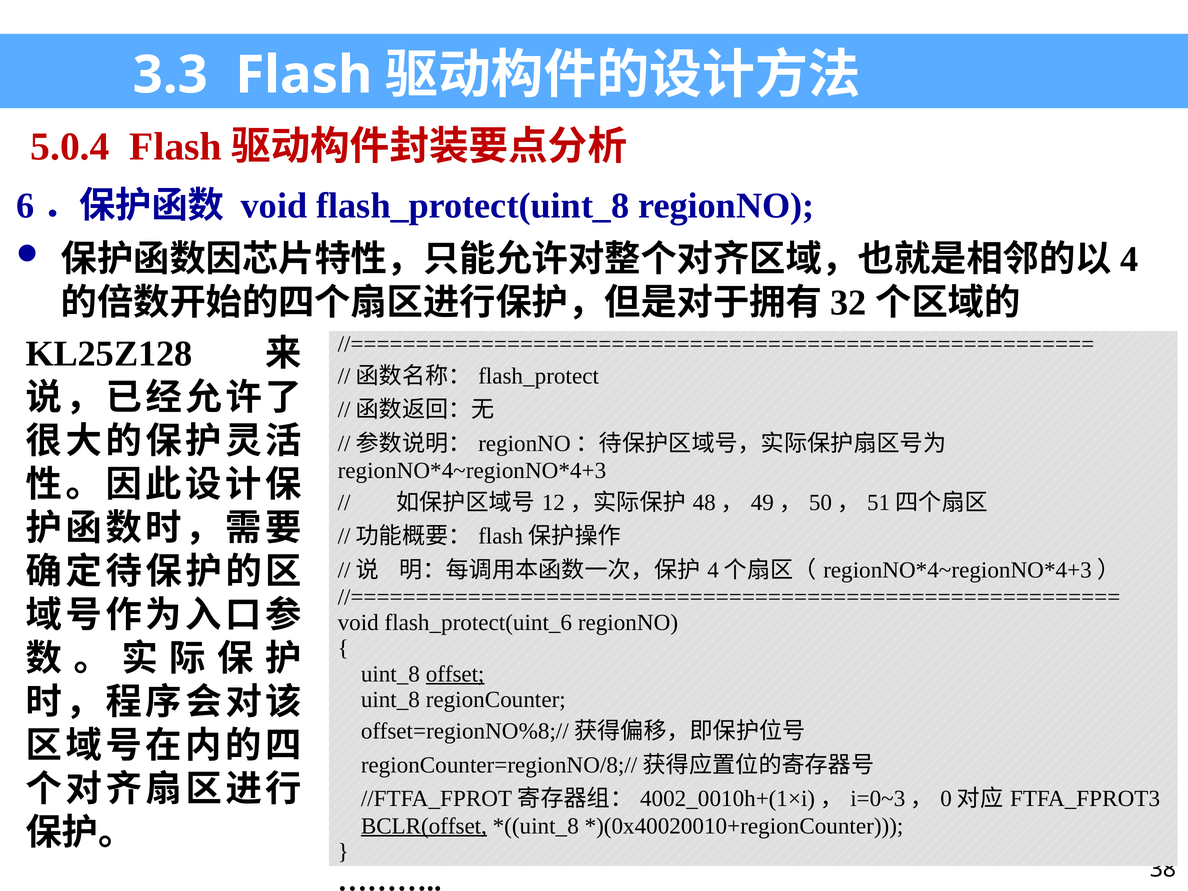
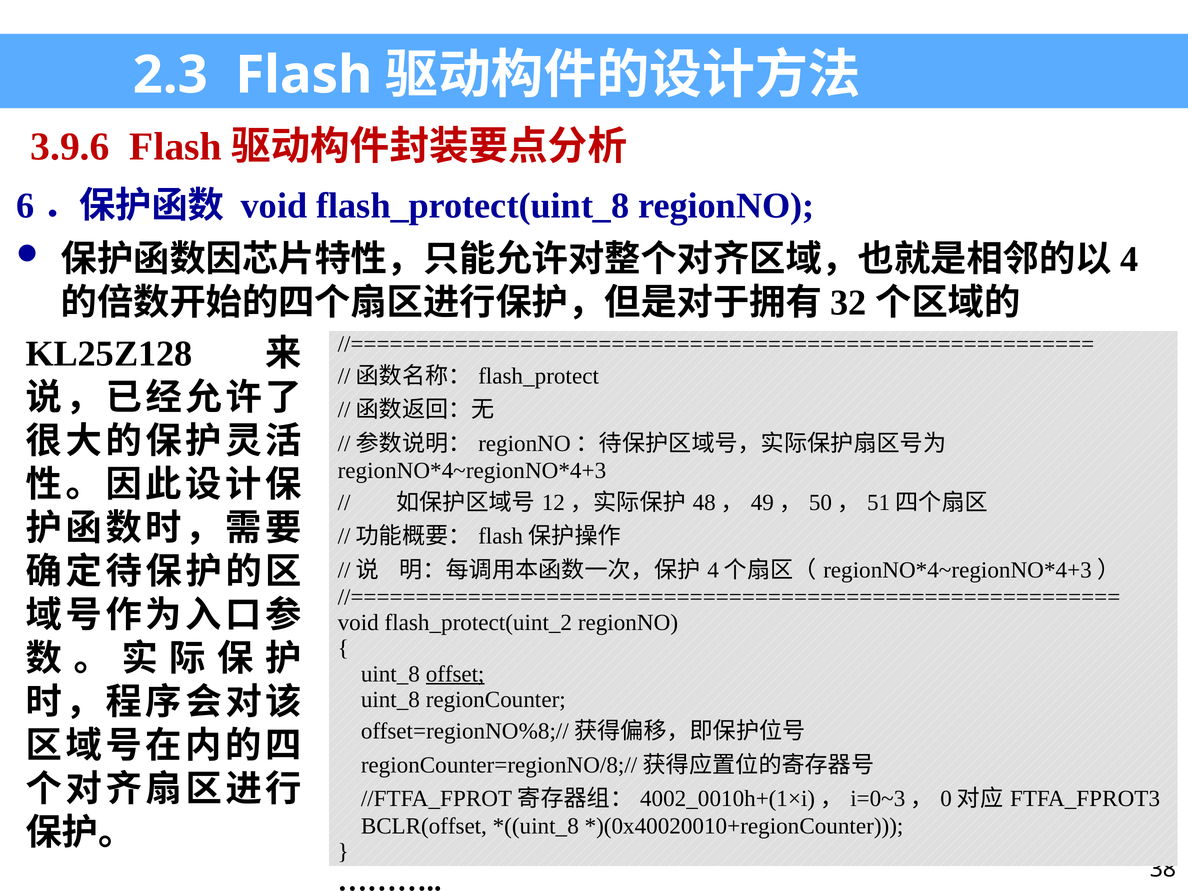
3.3: 3.3 -> 2.3
5.0.4: 5.0.4 -> 3.9.6
flash_protect(uint_6: flash_protect(uint_6 -> flash_protect(uint_2
BCLR(offset underline: present -> none
